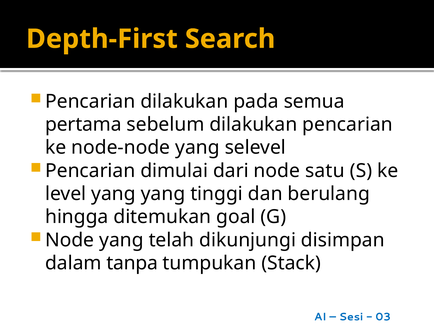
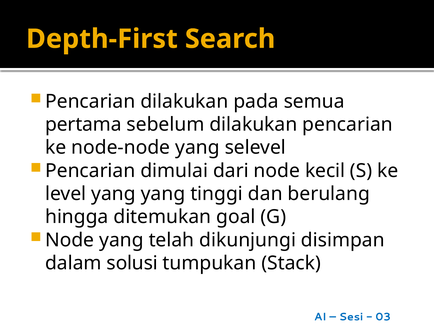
satu: satu -> kecil
tanpa: tanpa -> solusi
